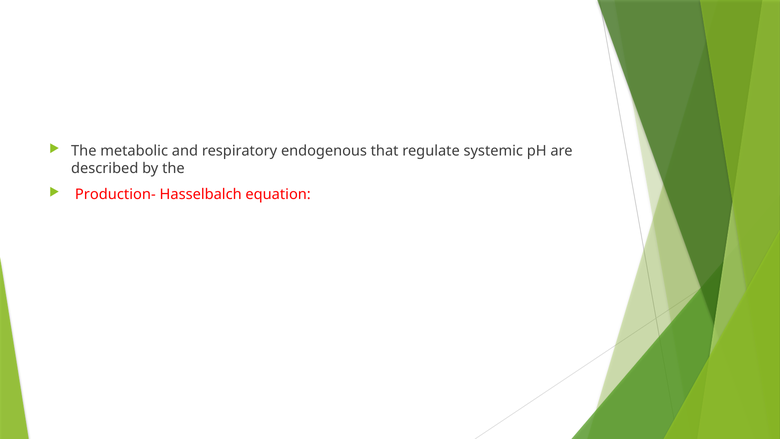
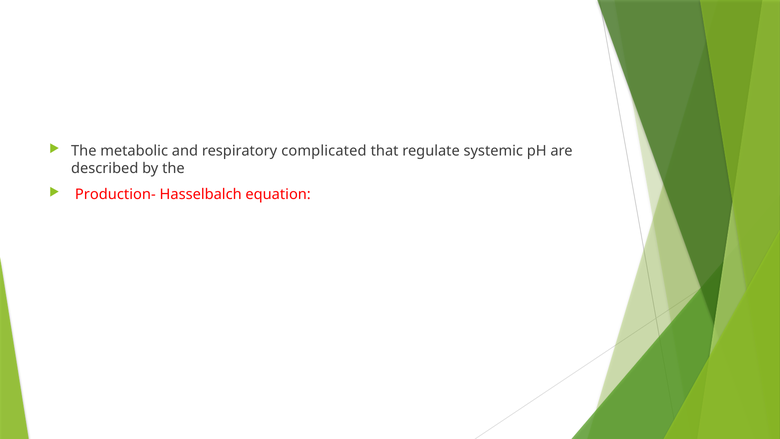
endogenous: endogenous -> complicated
